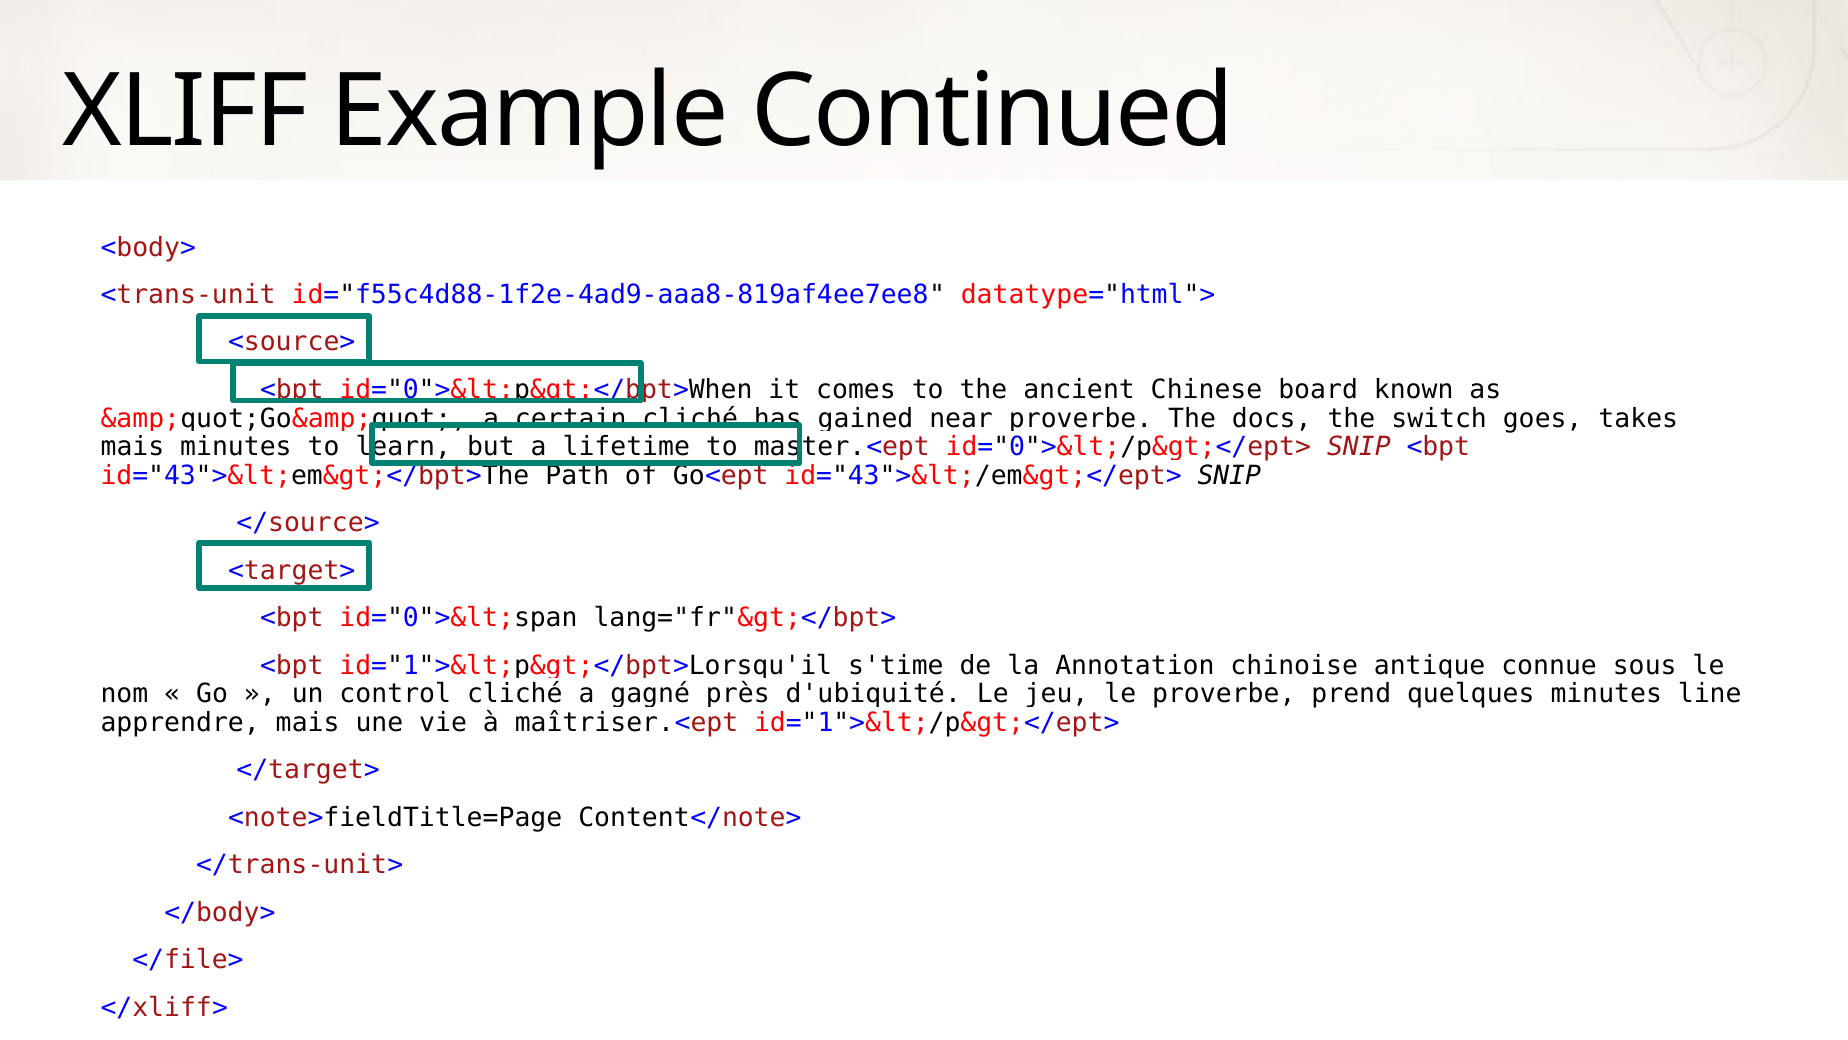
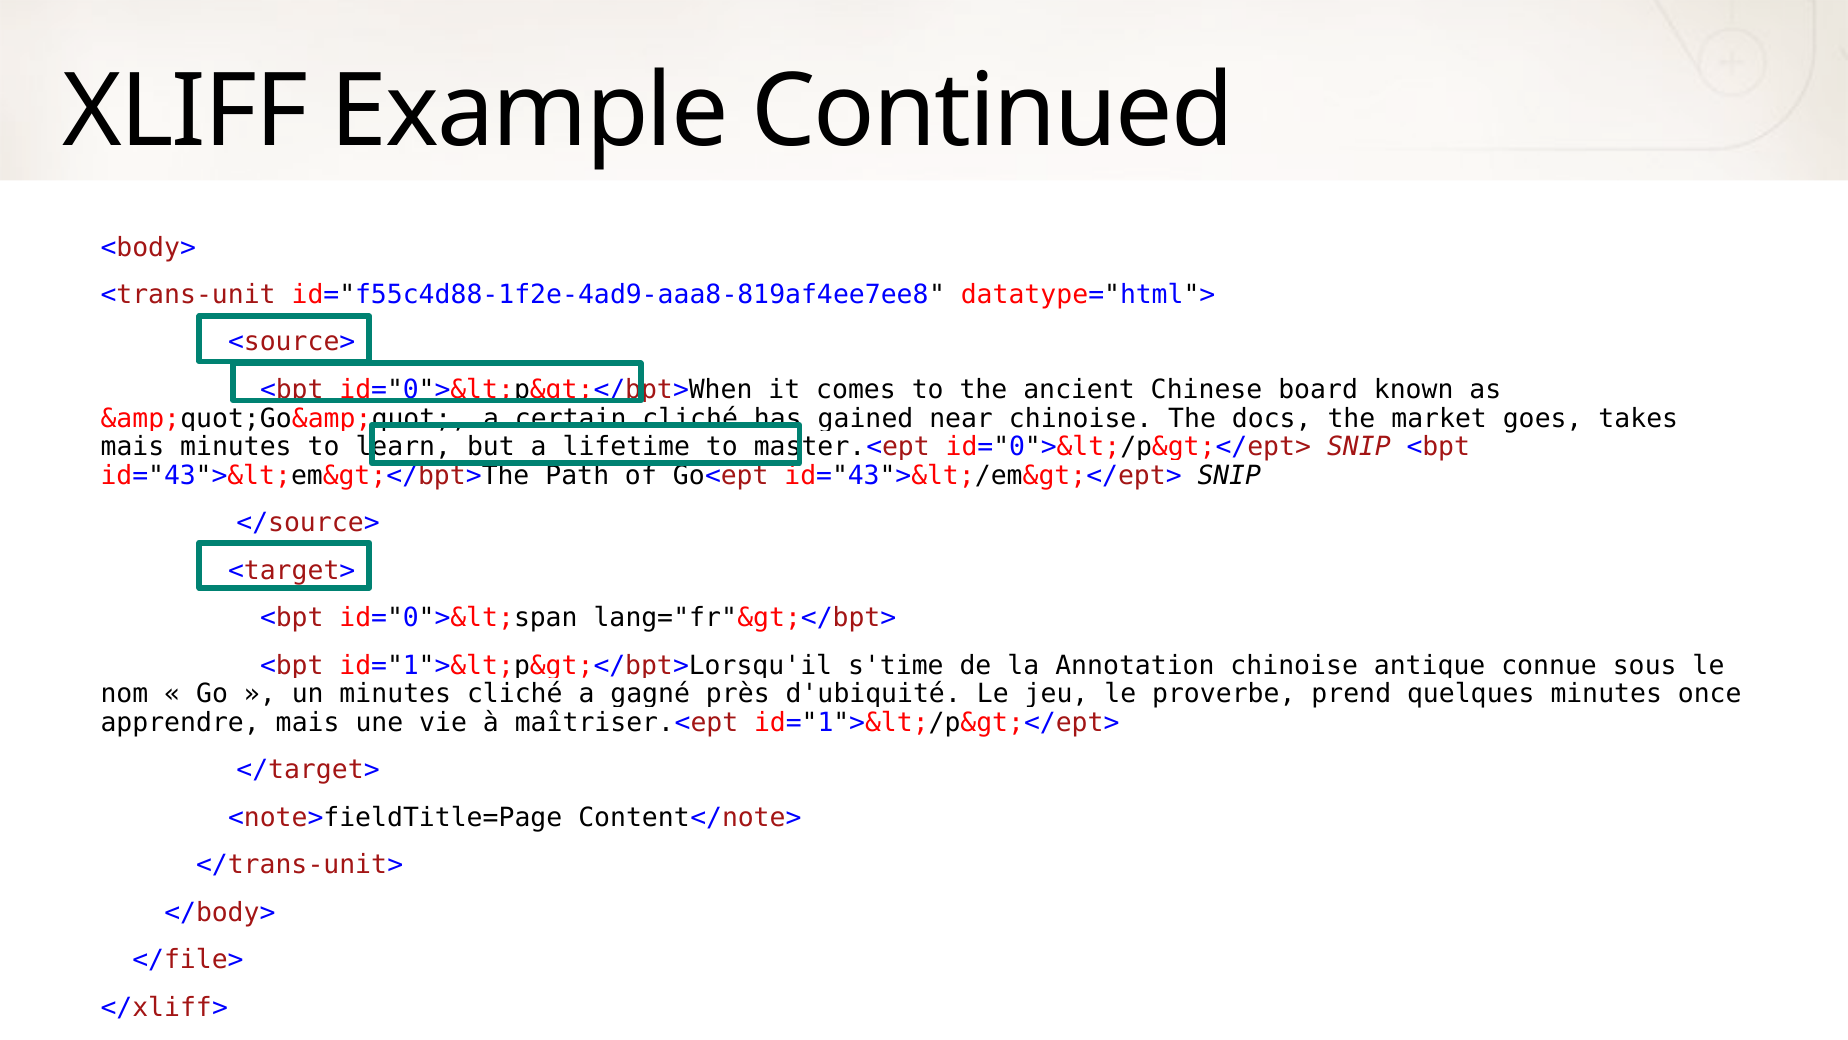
near proverbe: proverbe -> chinoise
switch: switch -> market
un control: control -> minutes
line: line -> once
